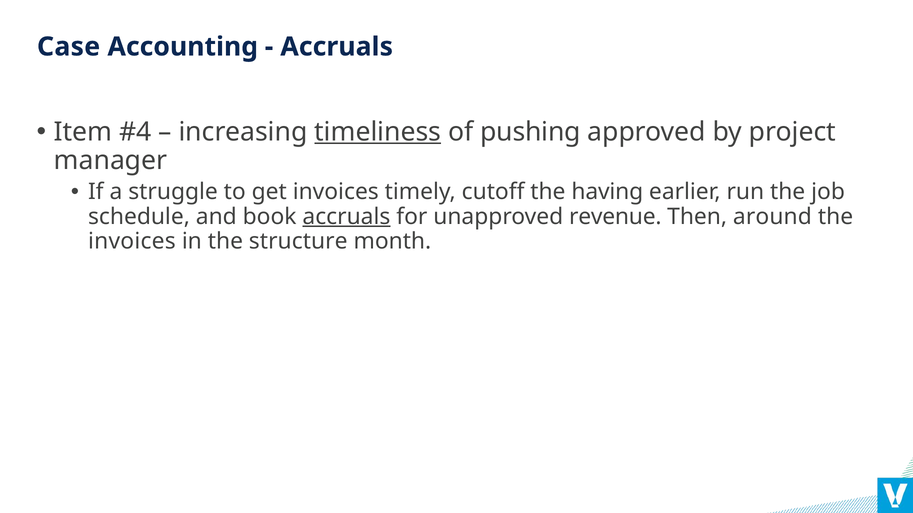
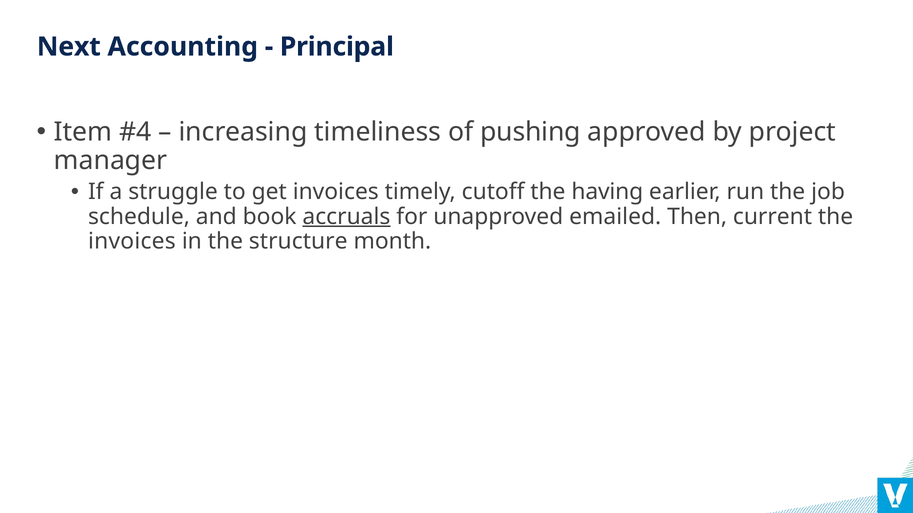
Case: Case -> Next
Accruals at (337, 47): Accruals -> Principal
timeliness underline: present -> none
revenue: revenue -> emailed
around: around -> current
